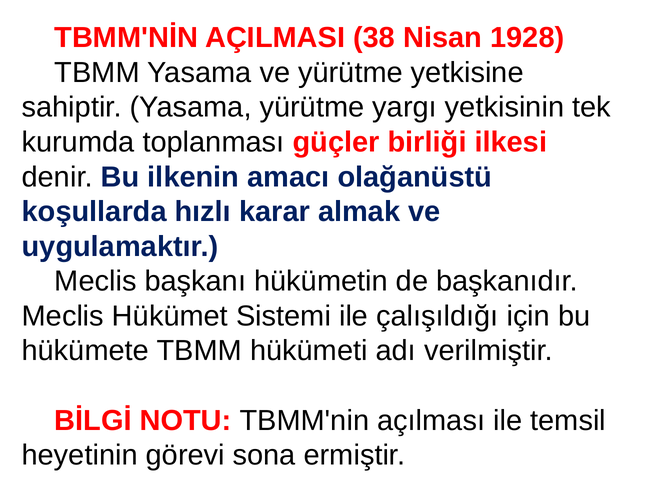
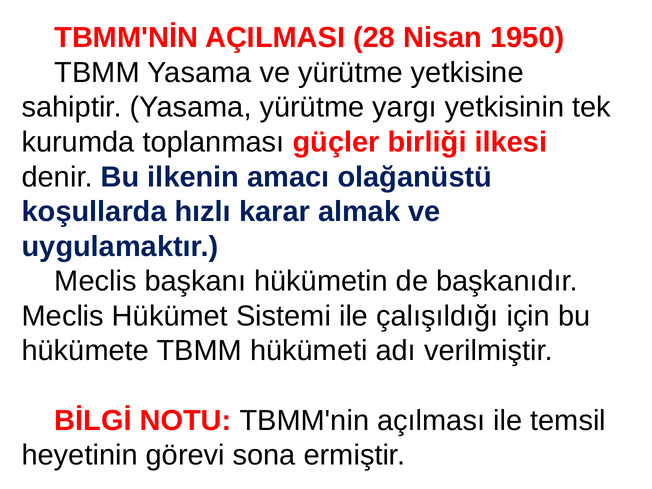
38: 38 -> 28
1928: 1928 -> 1950
